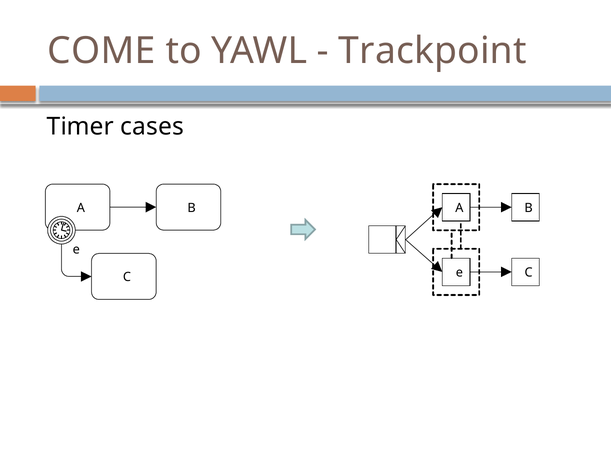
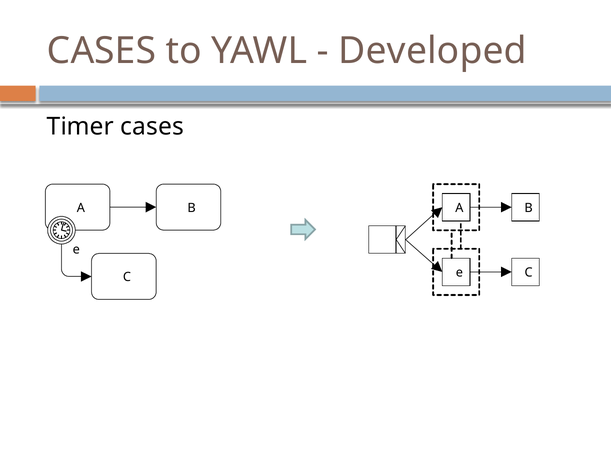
COME at (101, 51): COME -> CASES
Trackpoint: Trackpoint -> Developed
